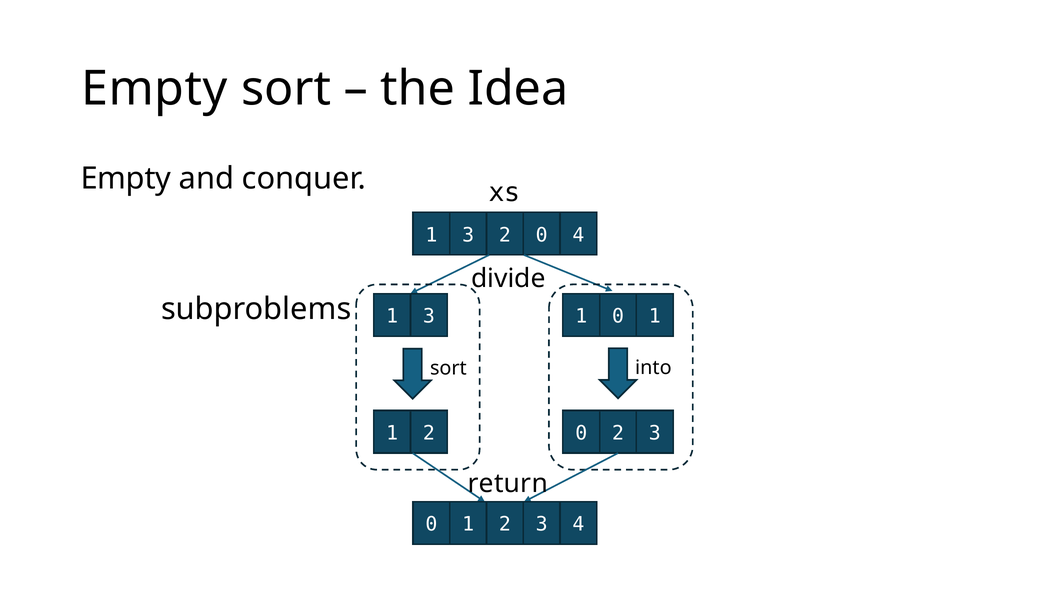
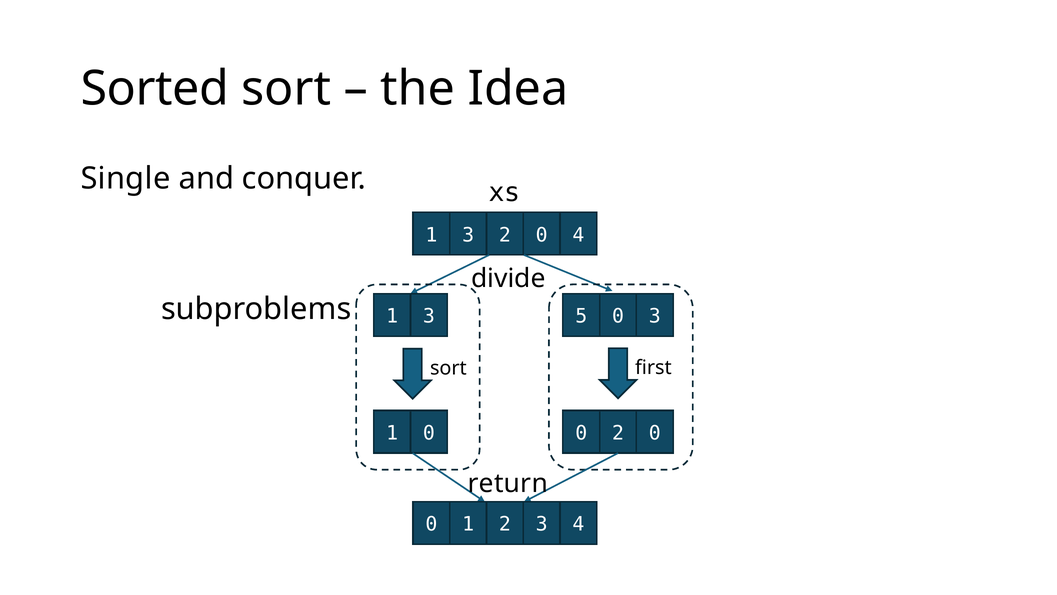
Empty at (154, 89): Empty -> Sorted
Empty at (126, 179): Empty -> Single
3 1: 1 -> 5
0 1: 1 -> 3
into: into -> first
2 at (429, 433): 2 -> 0
0 2 3: 3 -> 0
